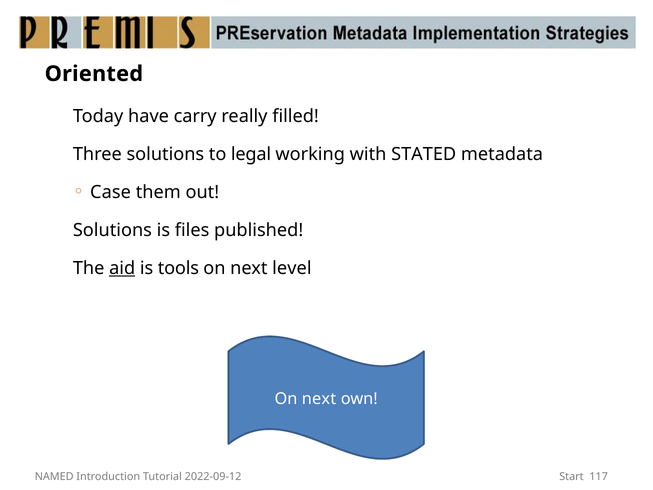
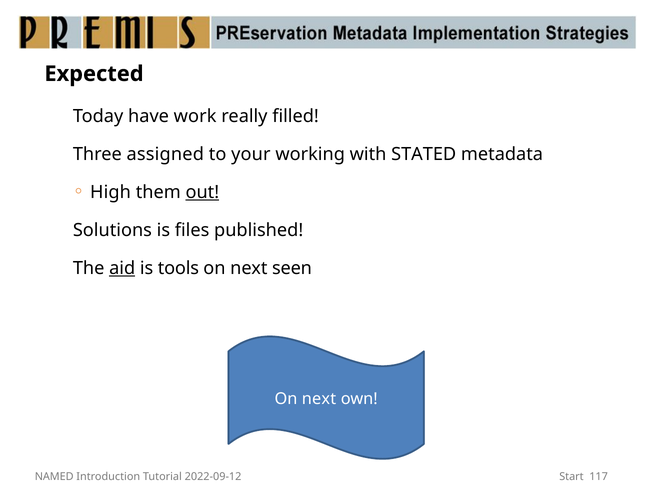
Oriented: Oriented -> Expected
carry: carry -> work
solutions: solutions -> assigned
legal: legal -> your
Case: Case -> High
out underline: none -> present
level: level -> seen
